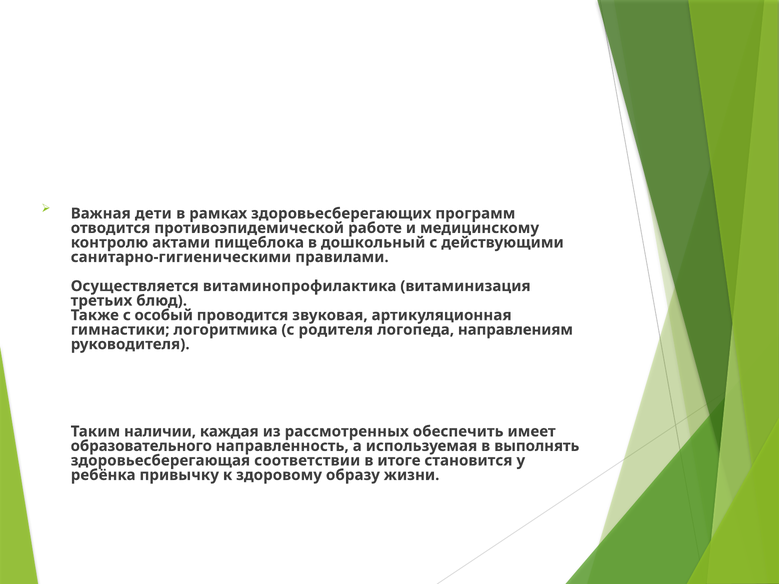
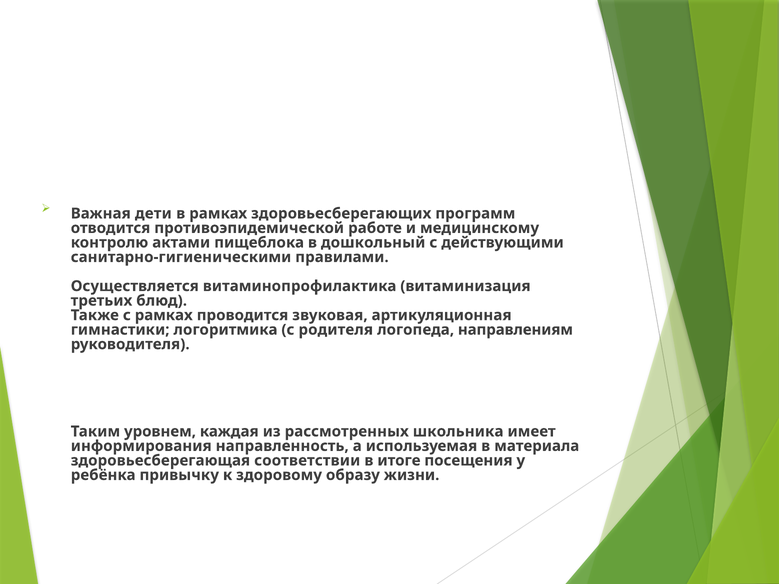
с особый: особый -> рамках
наличии: наличии -> уровнем
обеспечить: обеспечить -> школьника
образовательного: образовательного -> информирования
выполнять: выполнять -> материала
становится: становится -> посещения
